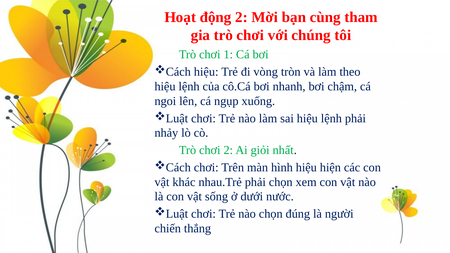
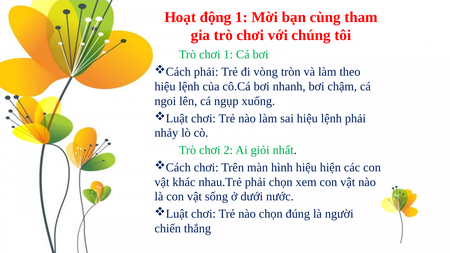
động 2: 2 -> 1
hiệu at (206, 72): hiệu -> phải
